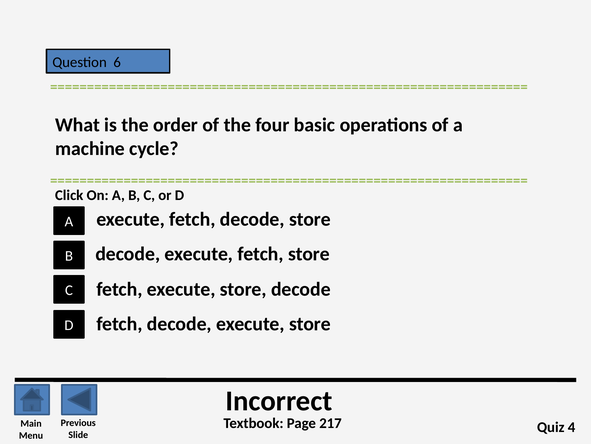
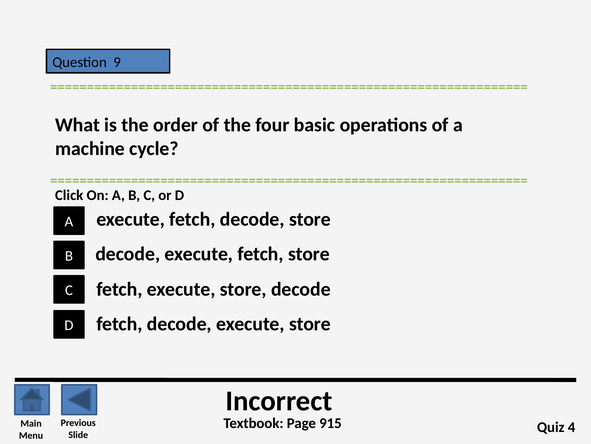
6: 6 -> 9
217: 217 -> 915
